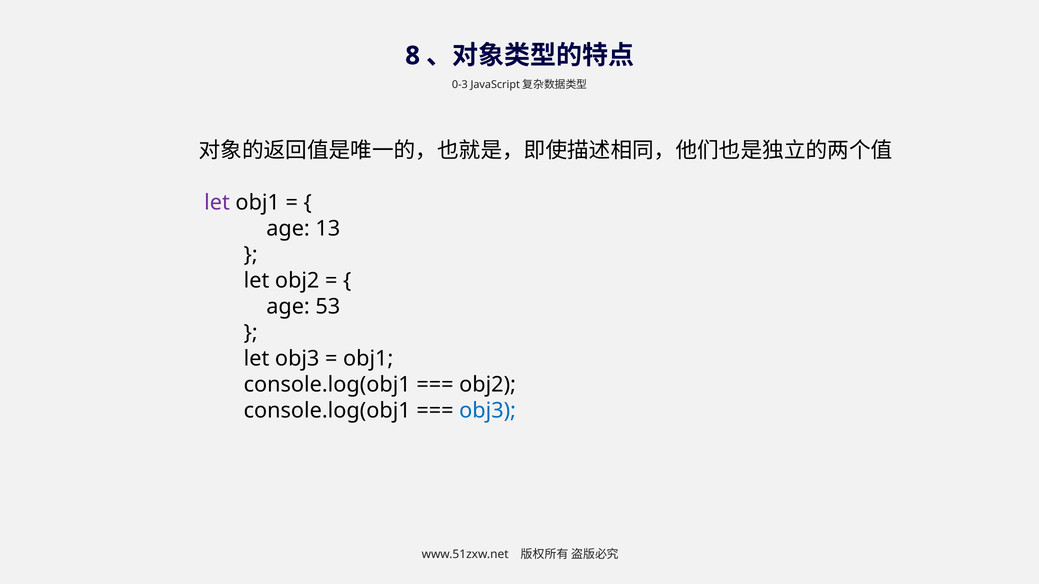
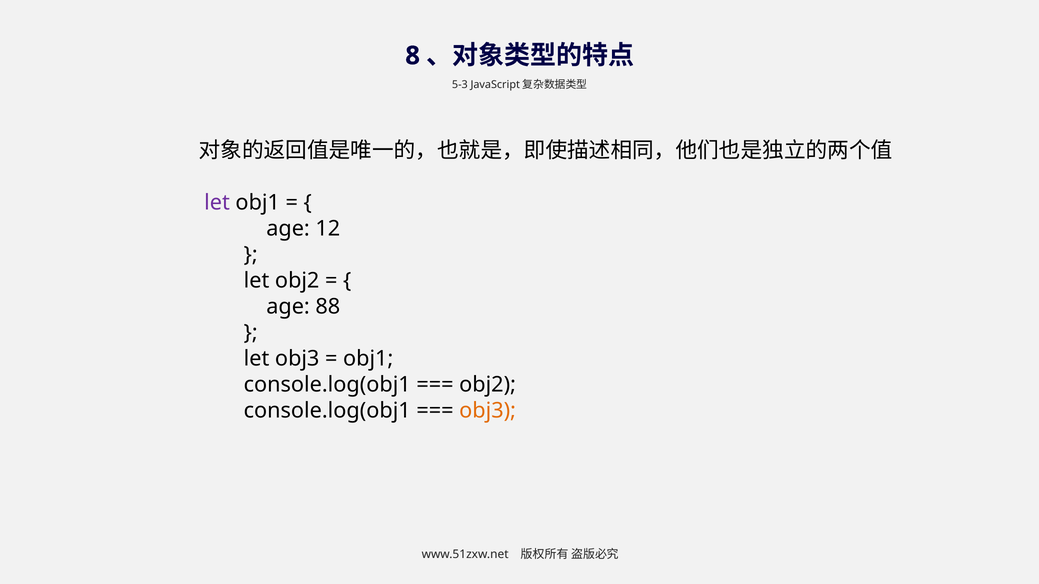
0-3: 0-3 -> 5-3
13: 13 -> 12
53: 53 -> 88
obj3 at (488, 411) colour: blue -> orange
